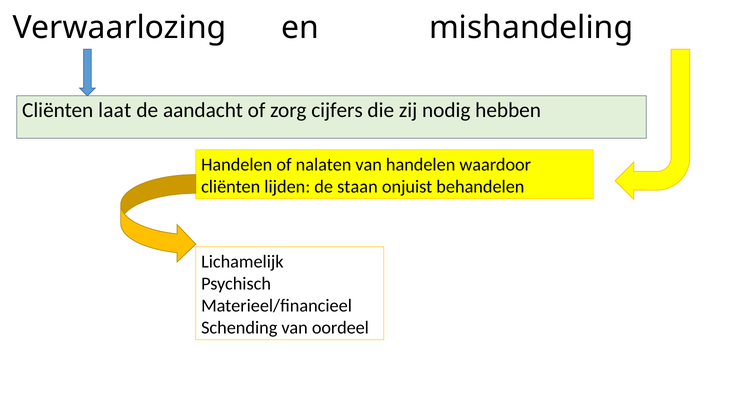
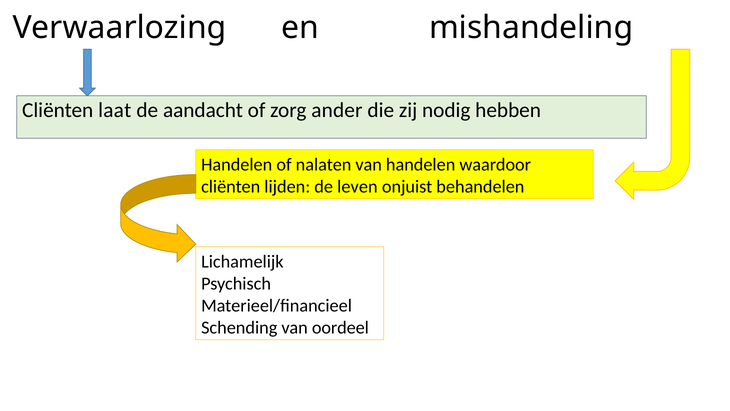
cijfers: cijfers -> ander
staan: staan -> leven
